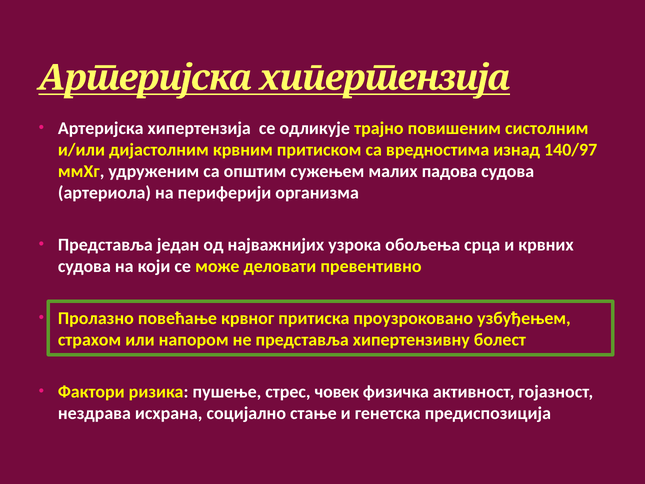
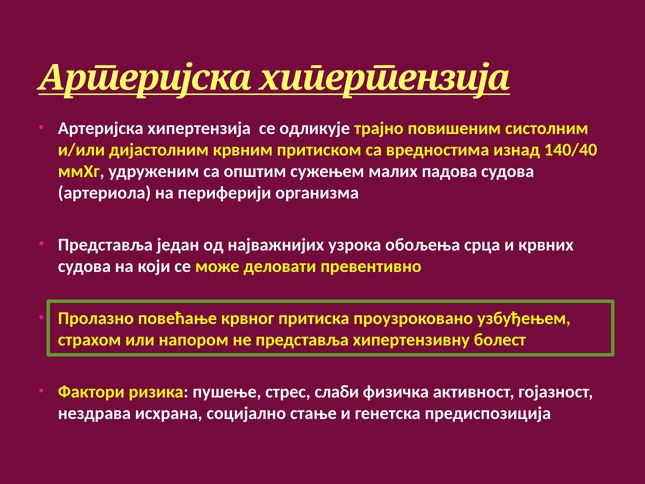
140/97: 140/97 -> 140/40
човек: човек -> слаби
